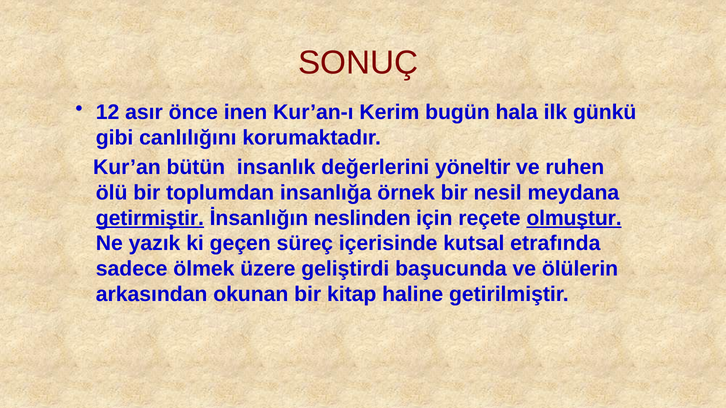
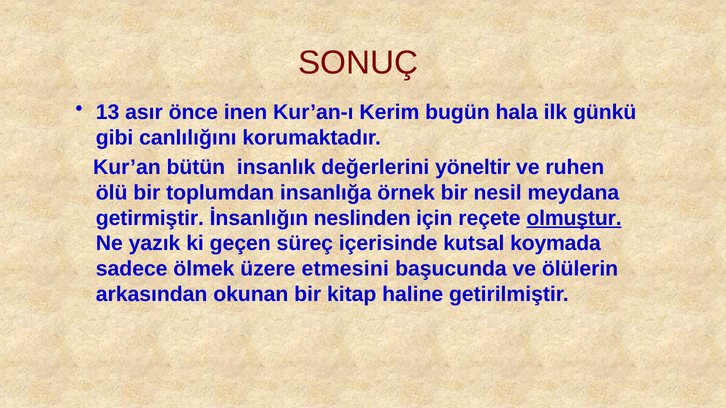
12: 12 -> 13
getirmiştir underline: present -> none
etrafında: etrafında -> koymada
geliştirdi: geliştirdi -> etmesini
